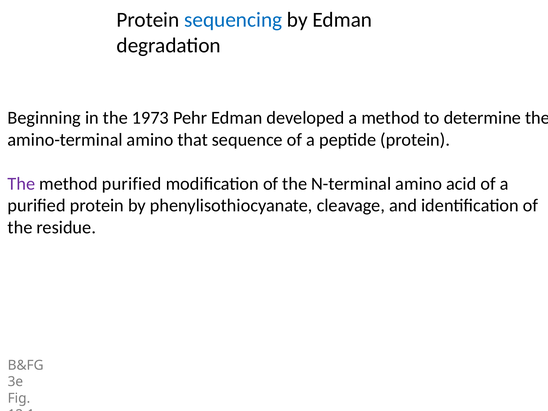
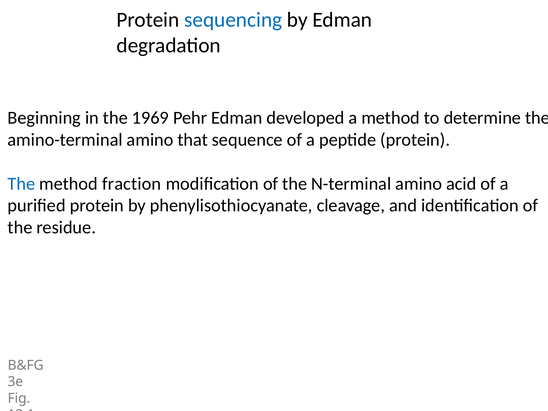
1973: 1973 -> 1969
The at (21, 184) colour: purple -> blue
method purified: purified -> fraction
